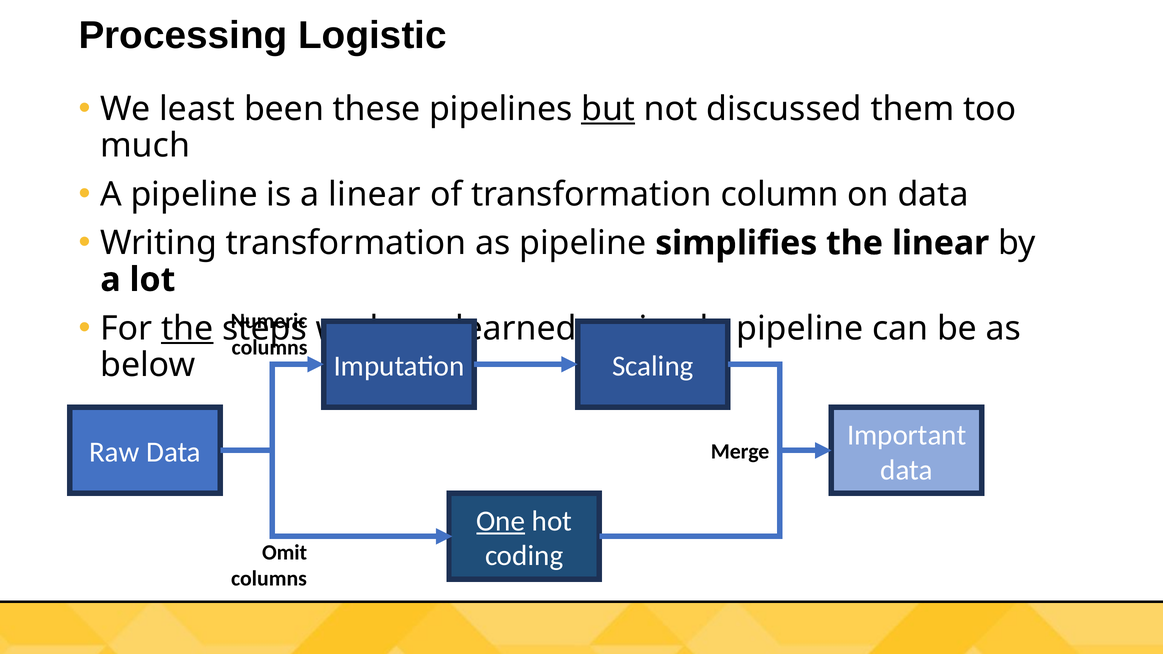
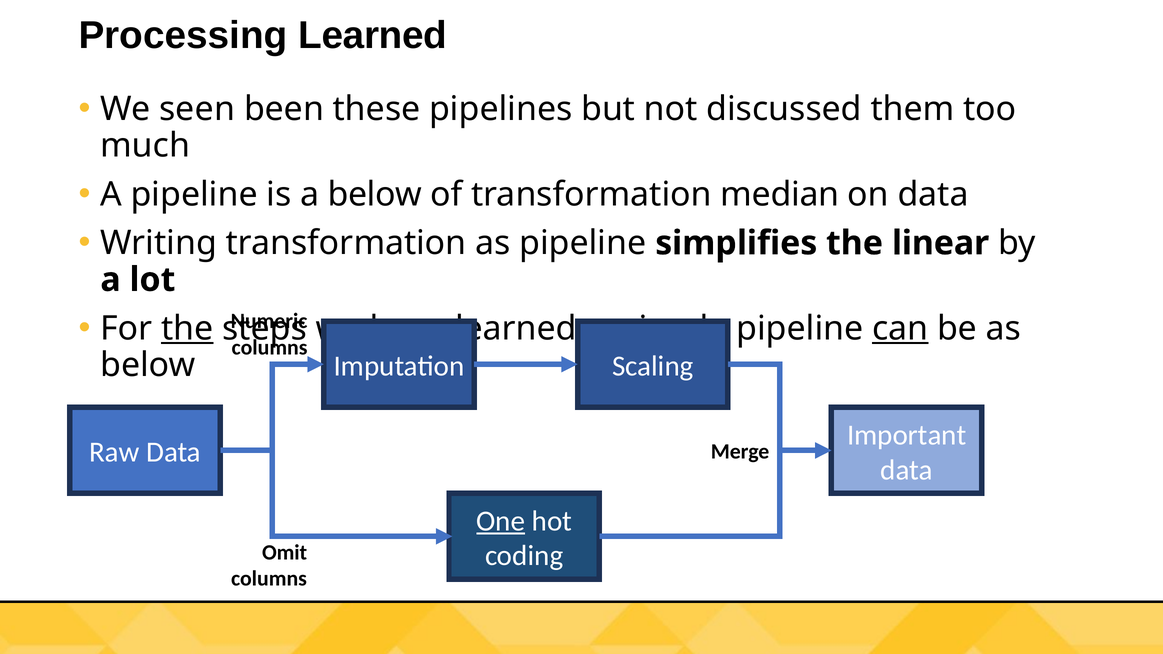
Processing Logistic: Logistic -> Learned
least: least -> seen
but underline: present -> none
a linear: linear -> below
column: column -> median
can underline: none -> present
